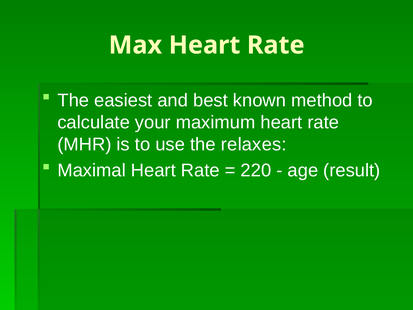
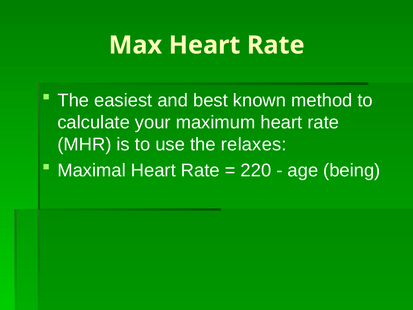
result: result -> being
